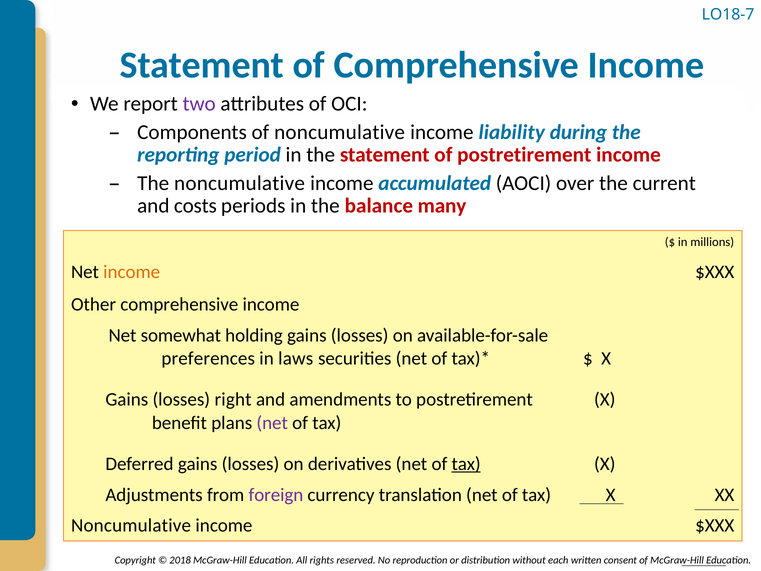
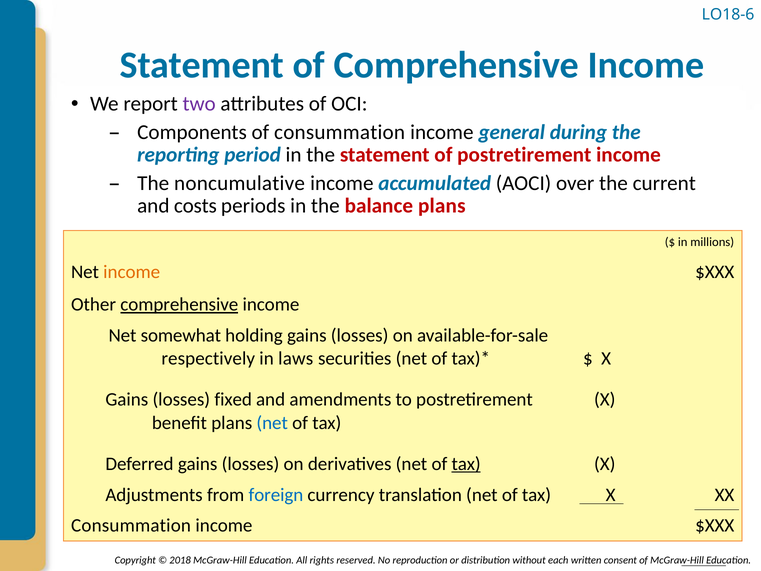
LO18-7: LO18-7 -> LO18-6
of noncumulative: noncumulative -> consummation
liability: liability -> general
balance many: many -> plans
comprehensive at (179, 304) underline: none -> present
preferences: preferences -> respectively
right: right -> fixed
net at (272, 423) colour: purple -> blue
foreign colour: purple -> blue
Noncumulative at (131, 525): Noncumulative -> Consummation
